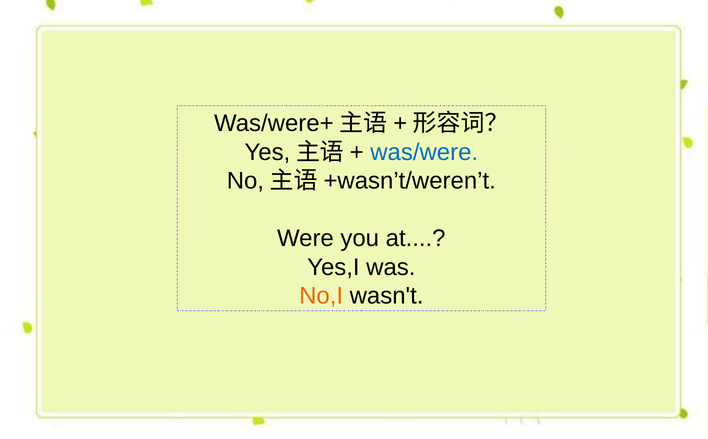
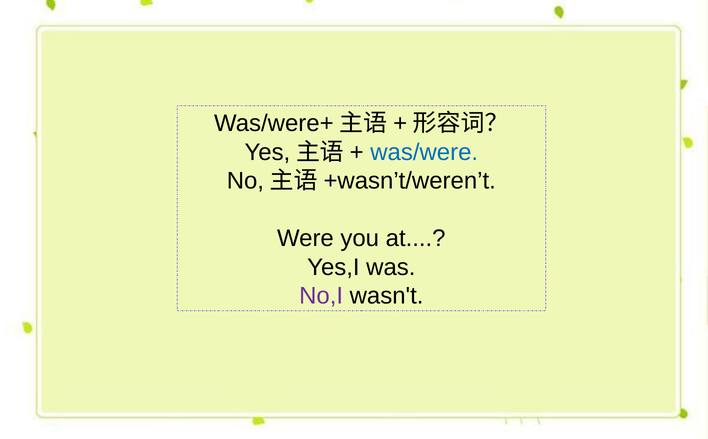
No,I colour: orange -> purple
